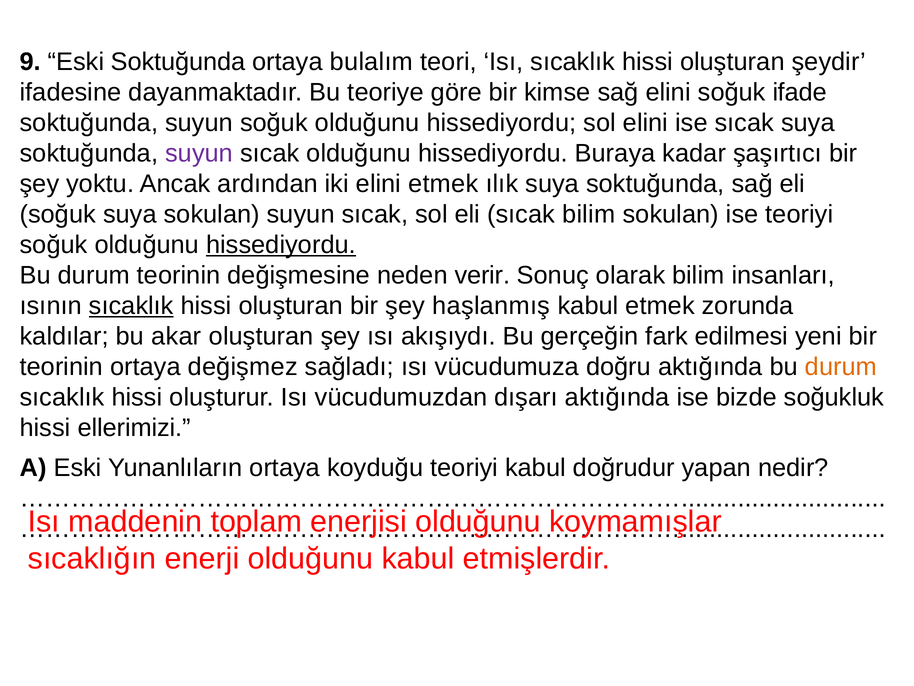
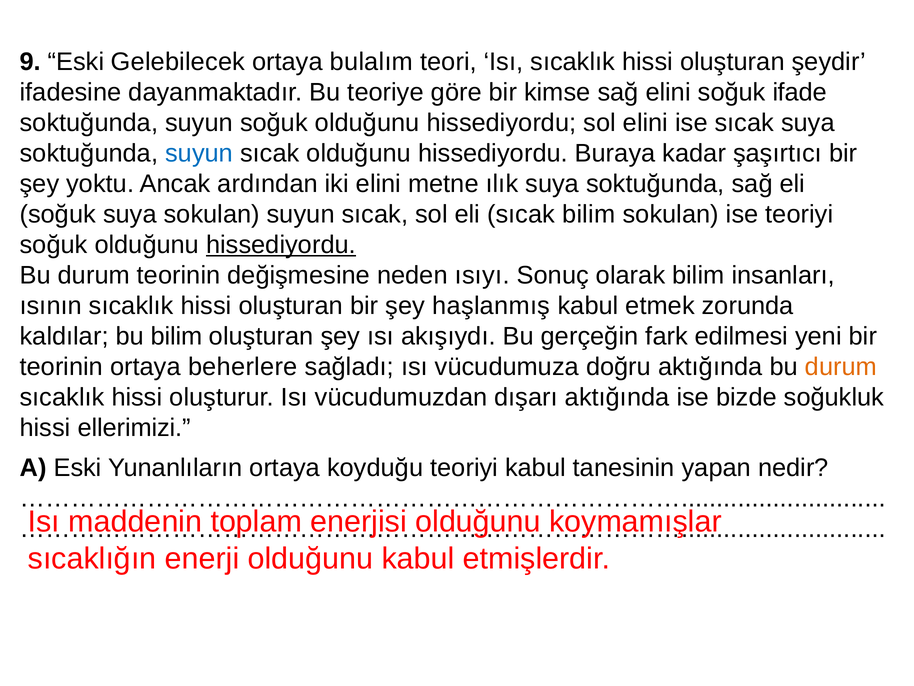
Eski Soktuğunda: Soktuğunda -> Gelebilecek
suyun at (199, 153) colour: purple -> blue
elini etmek: etmek -> metne
verir: verir -> ısıyı
sıcaklık at (131, 306) underline: present -> none
bu akar: akar -> bilim
değişmez: değişmez -> beherlere
doğrudur: doğrudur -> tanesinin
